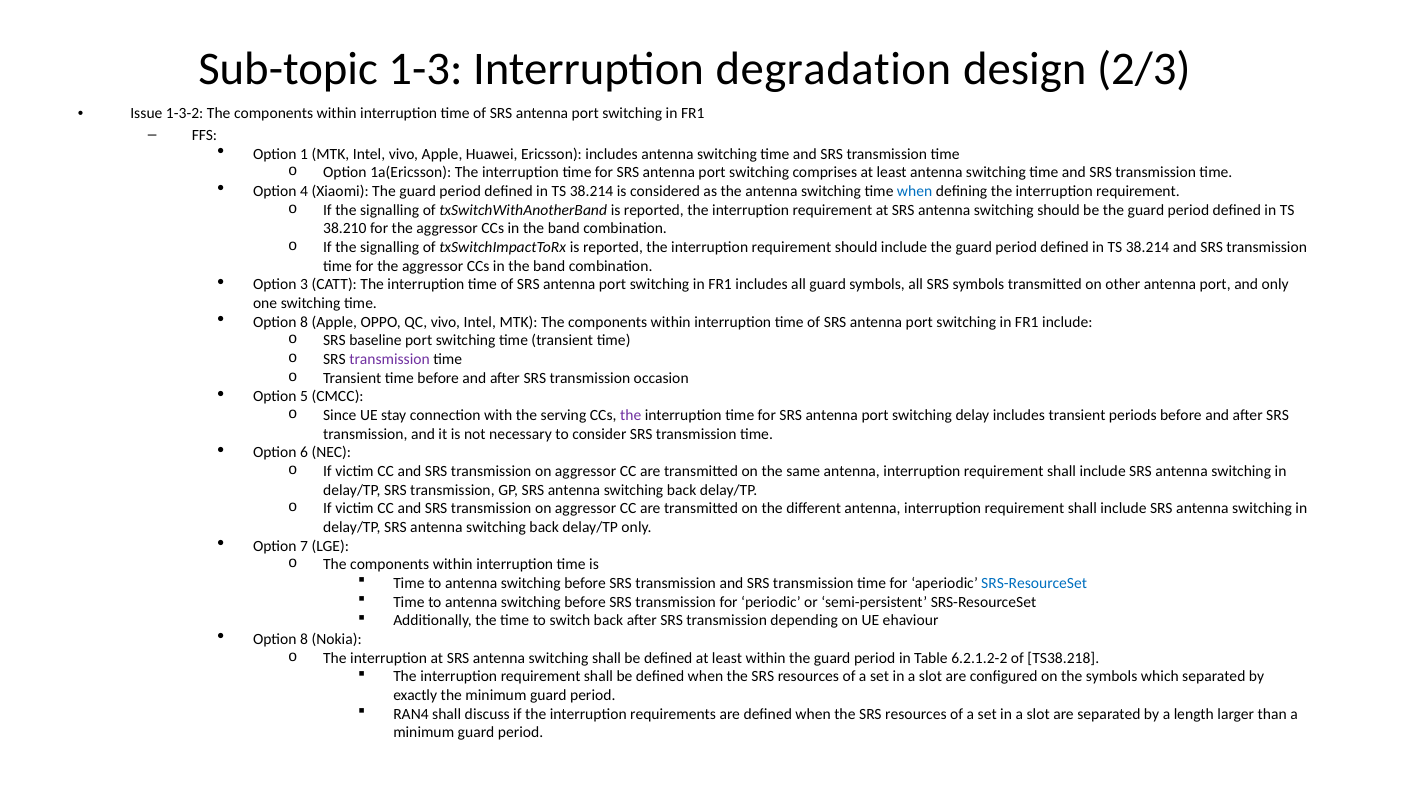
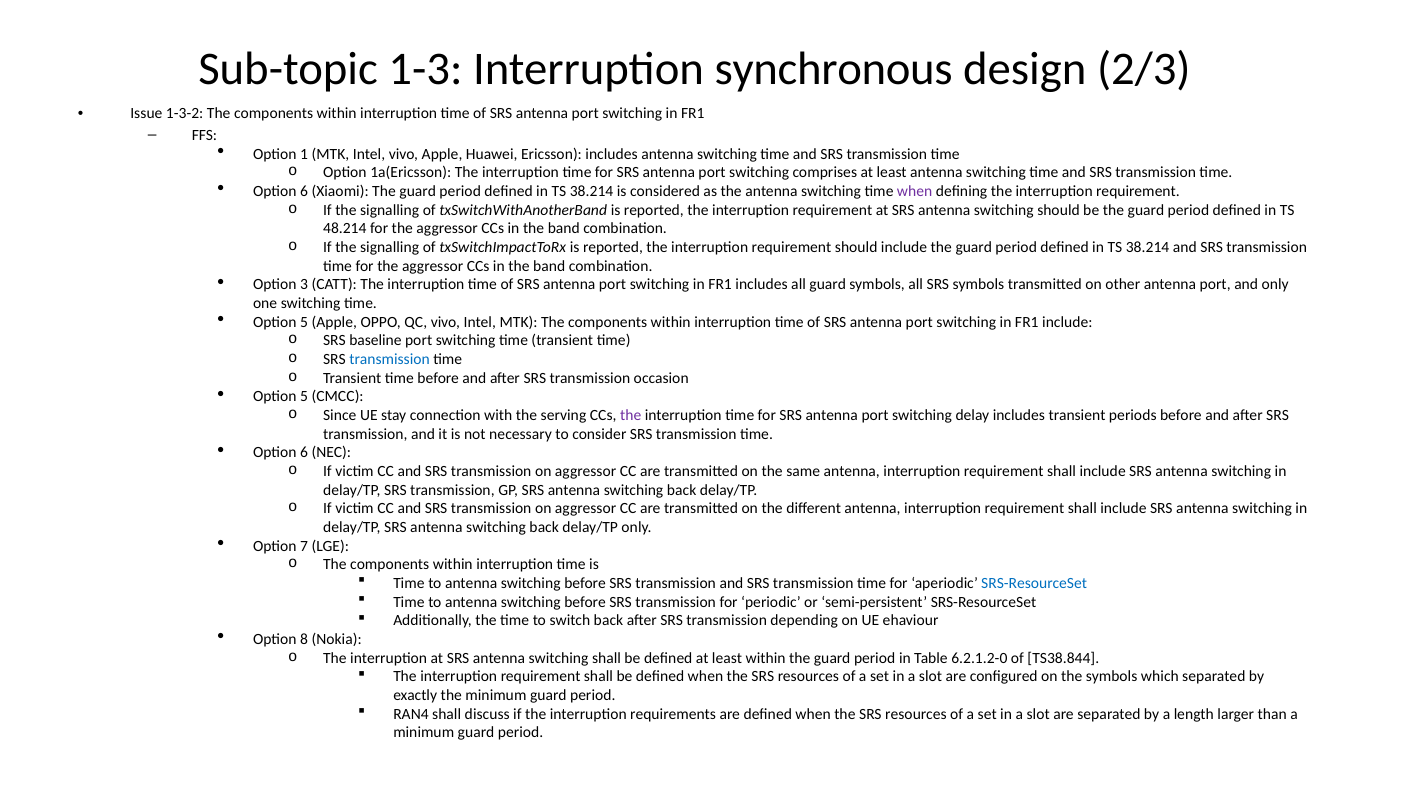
degradation: degradation -> synchronous
4 at (304, 191): 4 -> 6
when at (915, 191) colour: blue -> purple
38.210: 38.210 -> 48.214
8 at (304, 322): 8 -> 5
transmission at (390, 359) colour: purple -> blue
6.2.1.2-2: 6.2.1.2-2 -> 6.2.1.2-0
TS38.218: TS38.218 -> TS38.844
